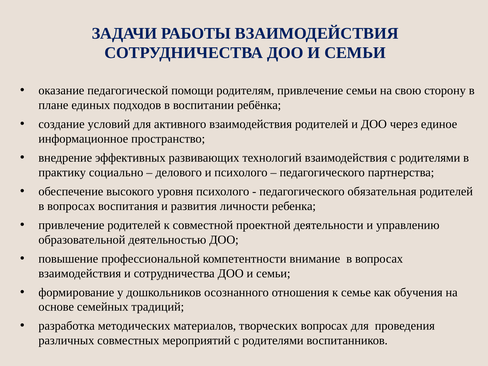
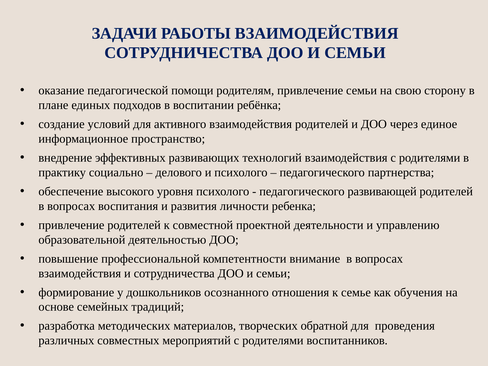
обязательная: обязательная -> развивающей
творческих вопросах: вопросах -> обратной
